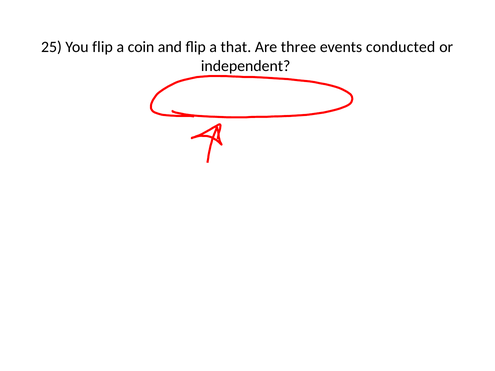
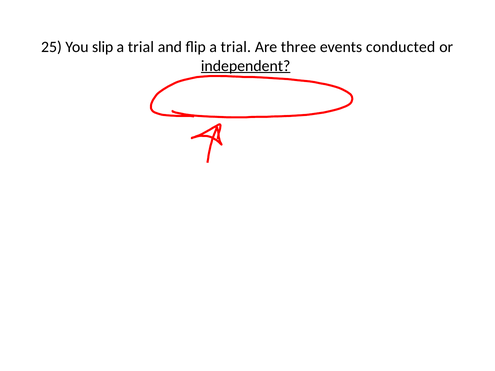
You flip: flip -> slip
coin at (141, 47): coin -> trial
flip a that: that -> trial
independent underline: none -> present
